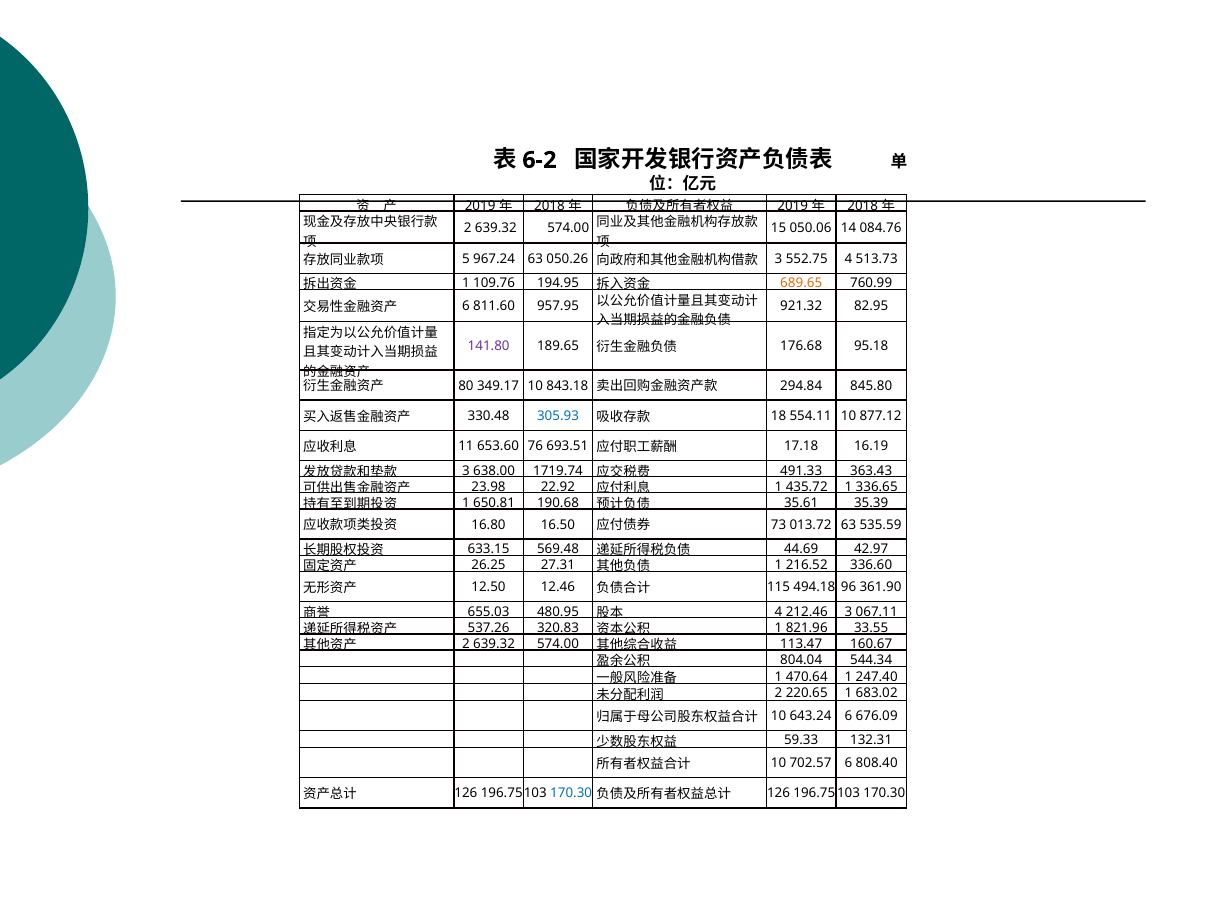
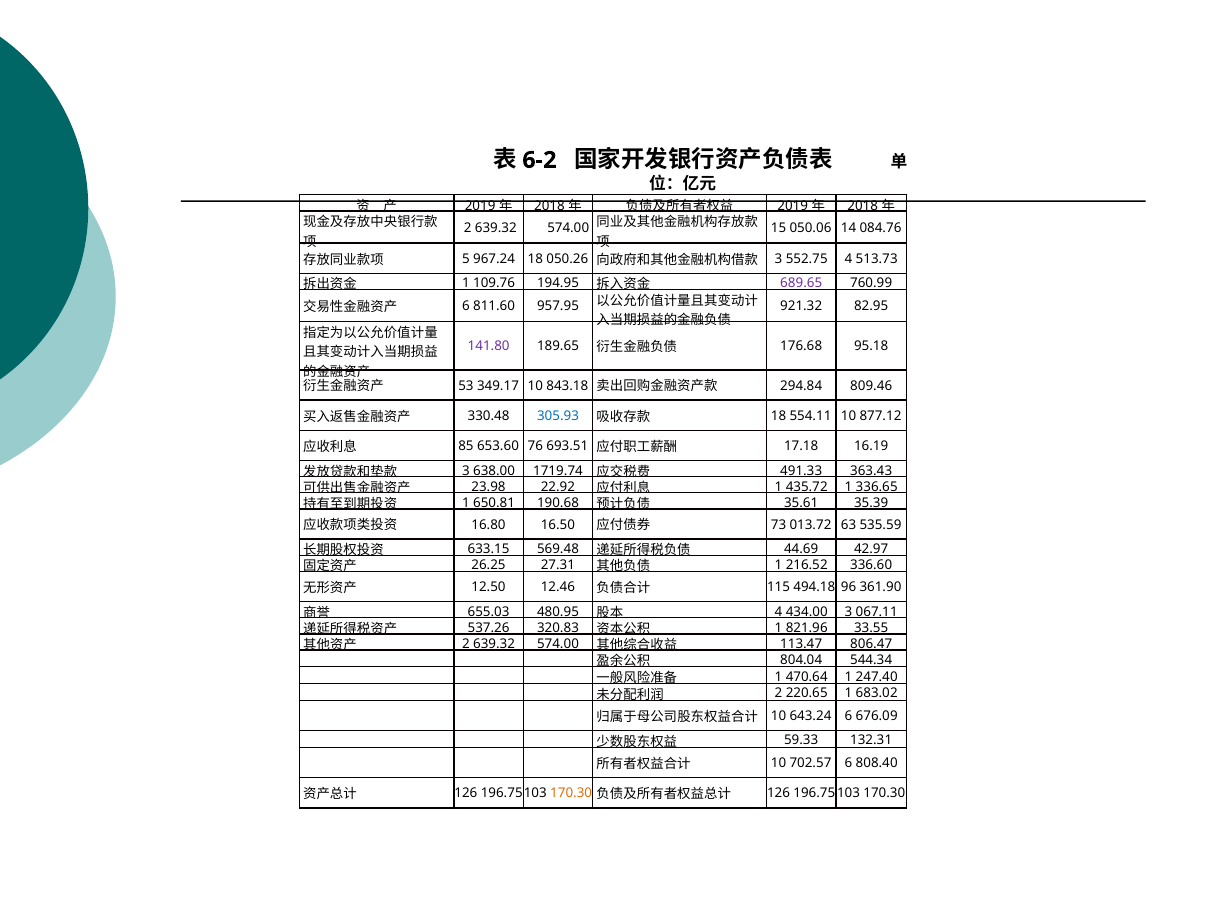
967.24 63: 63 -> 18
689.65 colour: orange -> purple
80: 80 -> 53
845.80: 845.80 -> 809.46
11: 11 -> 85
212.46: 212.46 -> 434.00
160.67: 160.67 -> 806.47
170.30 at (571, 793) colour: blue -> orange
